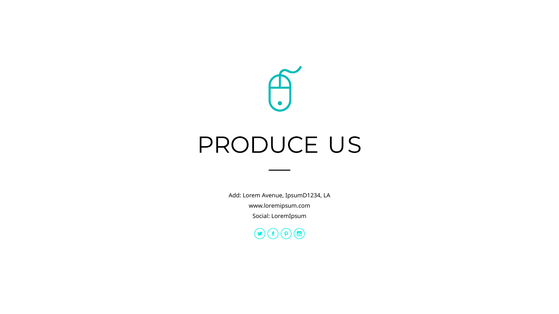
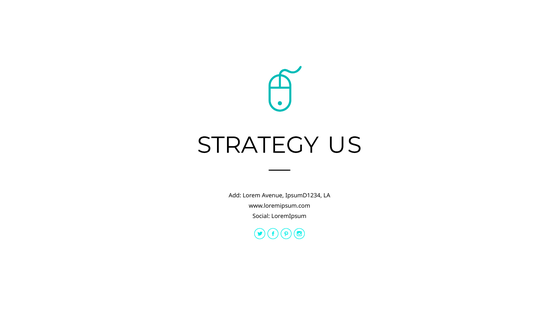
PRODUCE: PRODUCE -> STRATEGY
